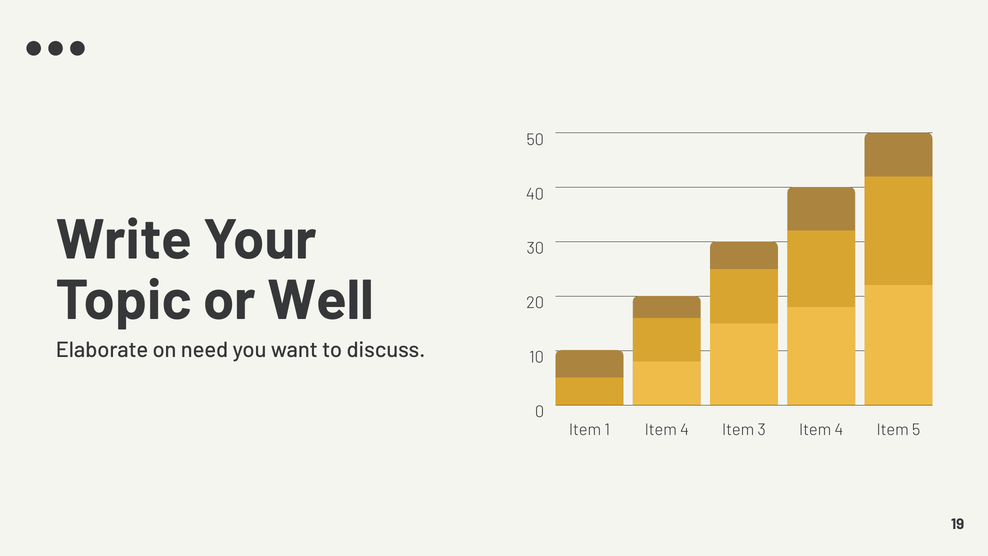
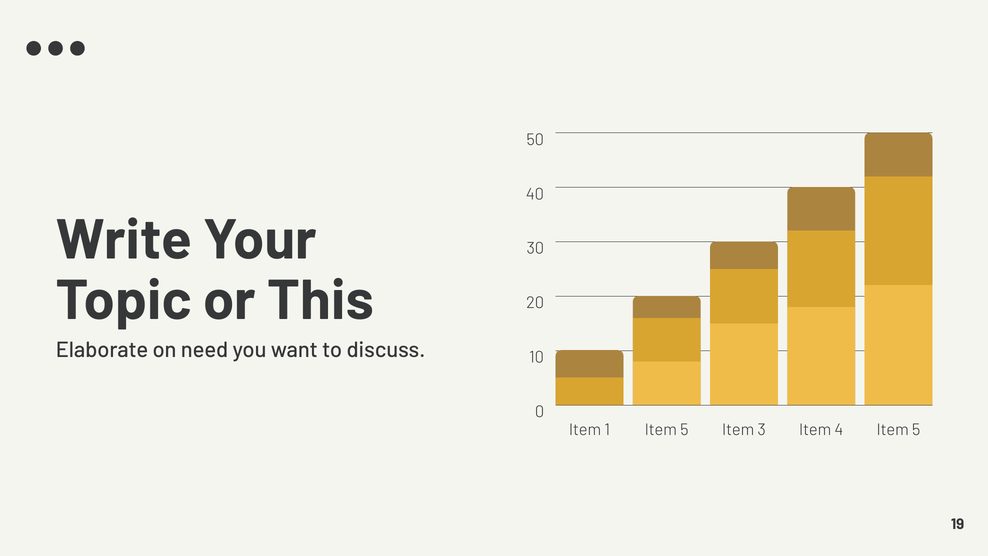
Well: Well -> This
1 Item 4: 4 -> 5
